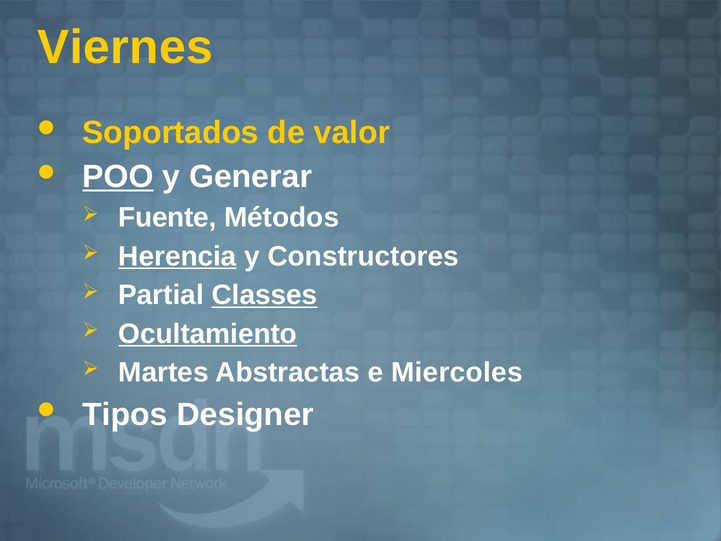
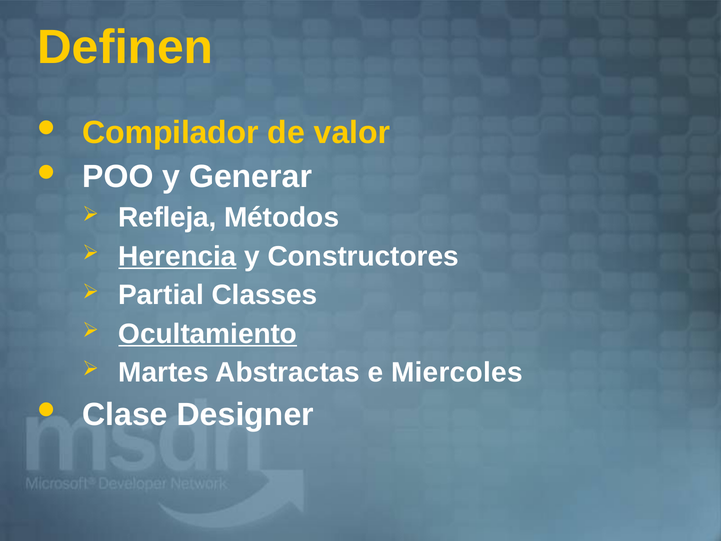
Viernes: Viernes -> Definen
Soportados: Soportados -> Compilador
POO underline: present -> none
Fuente: Fuente -> Refleja
Classes underline: present -> none
Tipos: Tipos -> Clase
